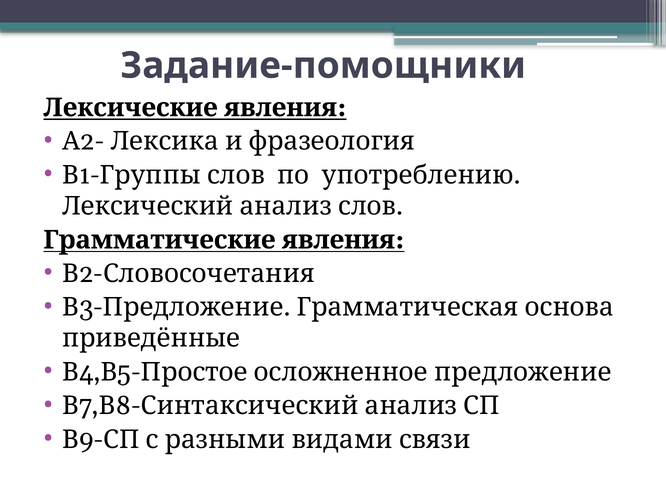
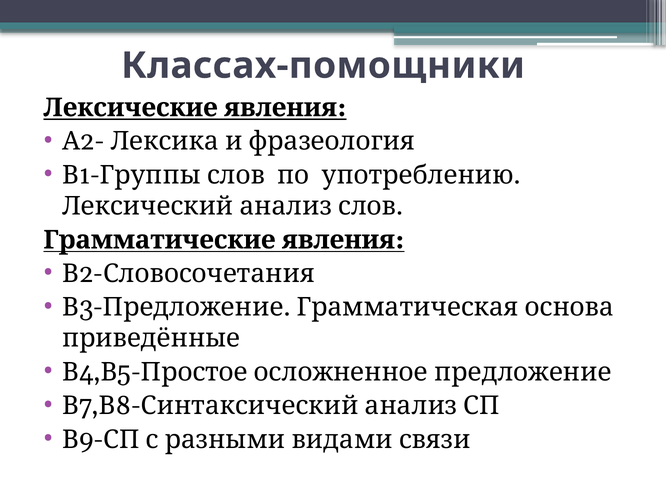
Задание-помощники: Задание-помощники -> Классах-помощники
